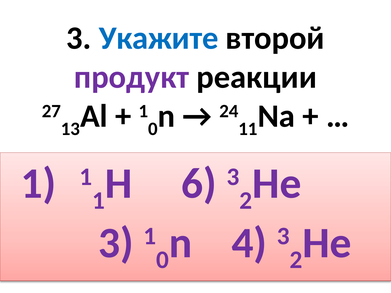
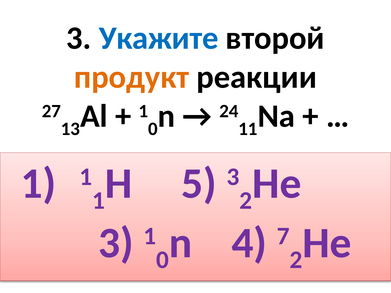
продукт colour: purple -> orange
6: 6 -> 5
4 3: 3 -> 7
